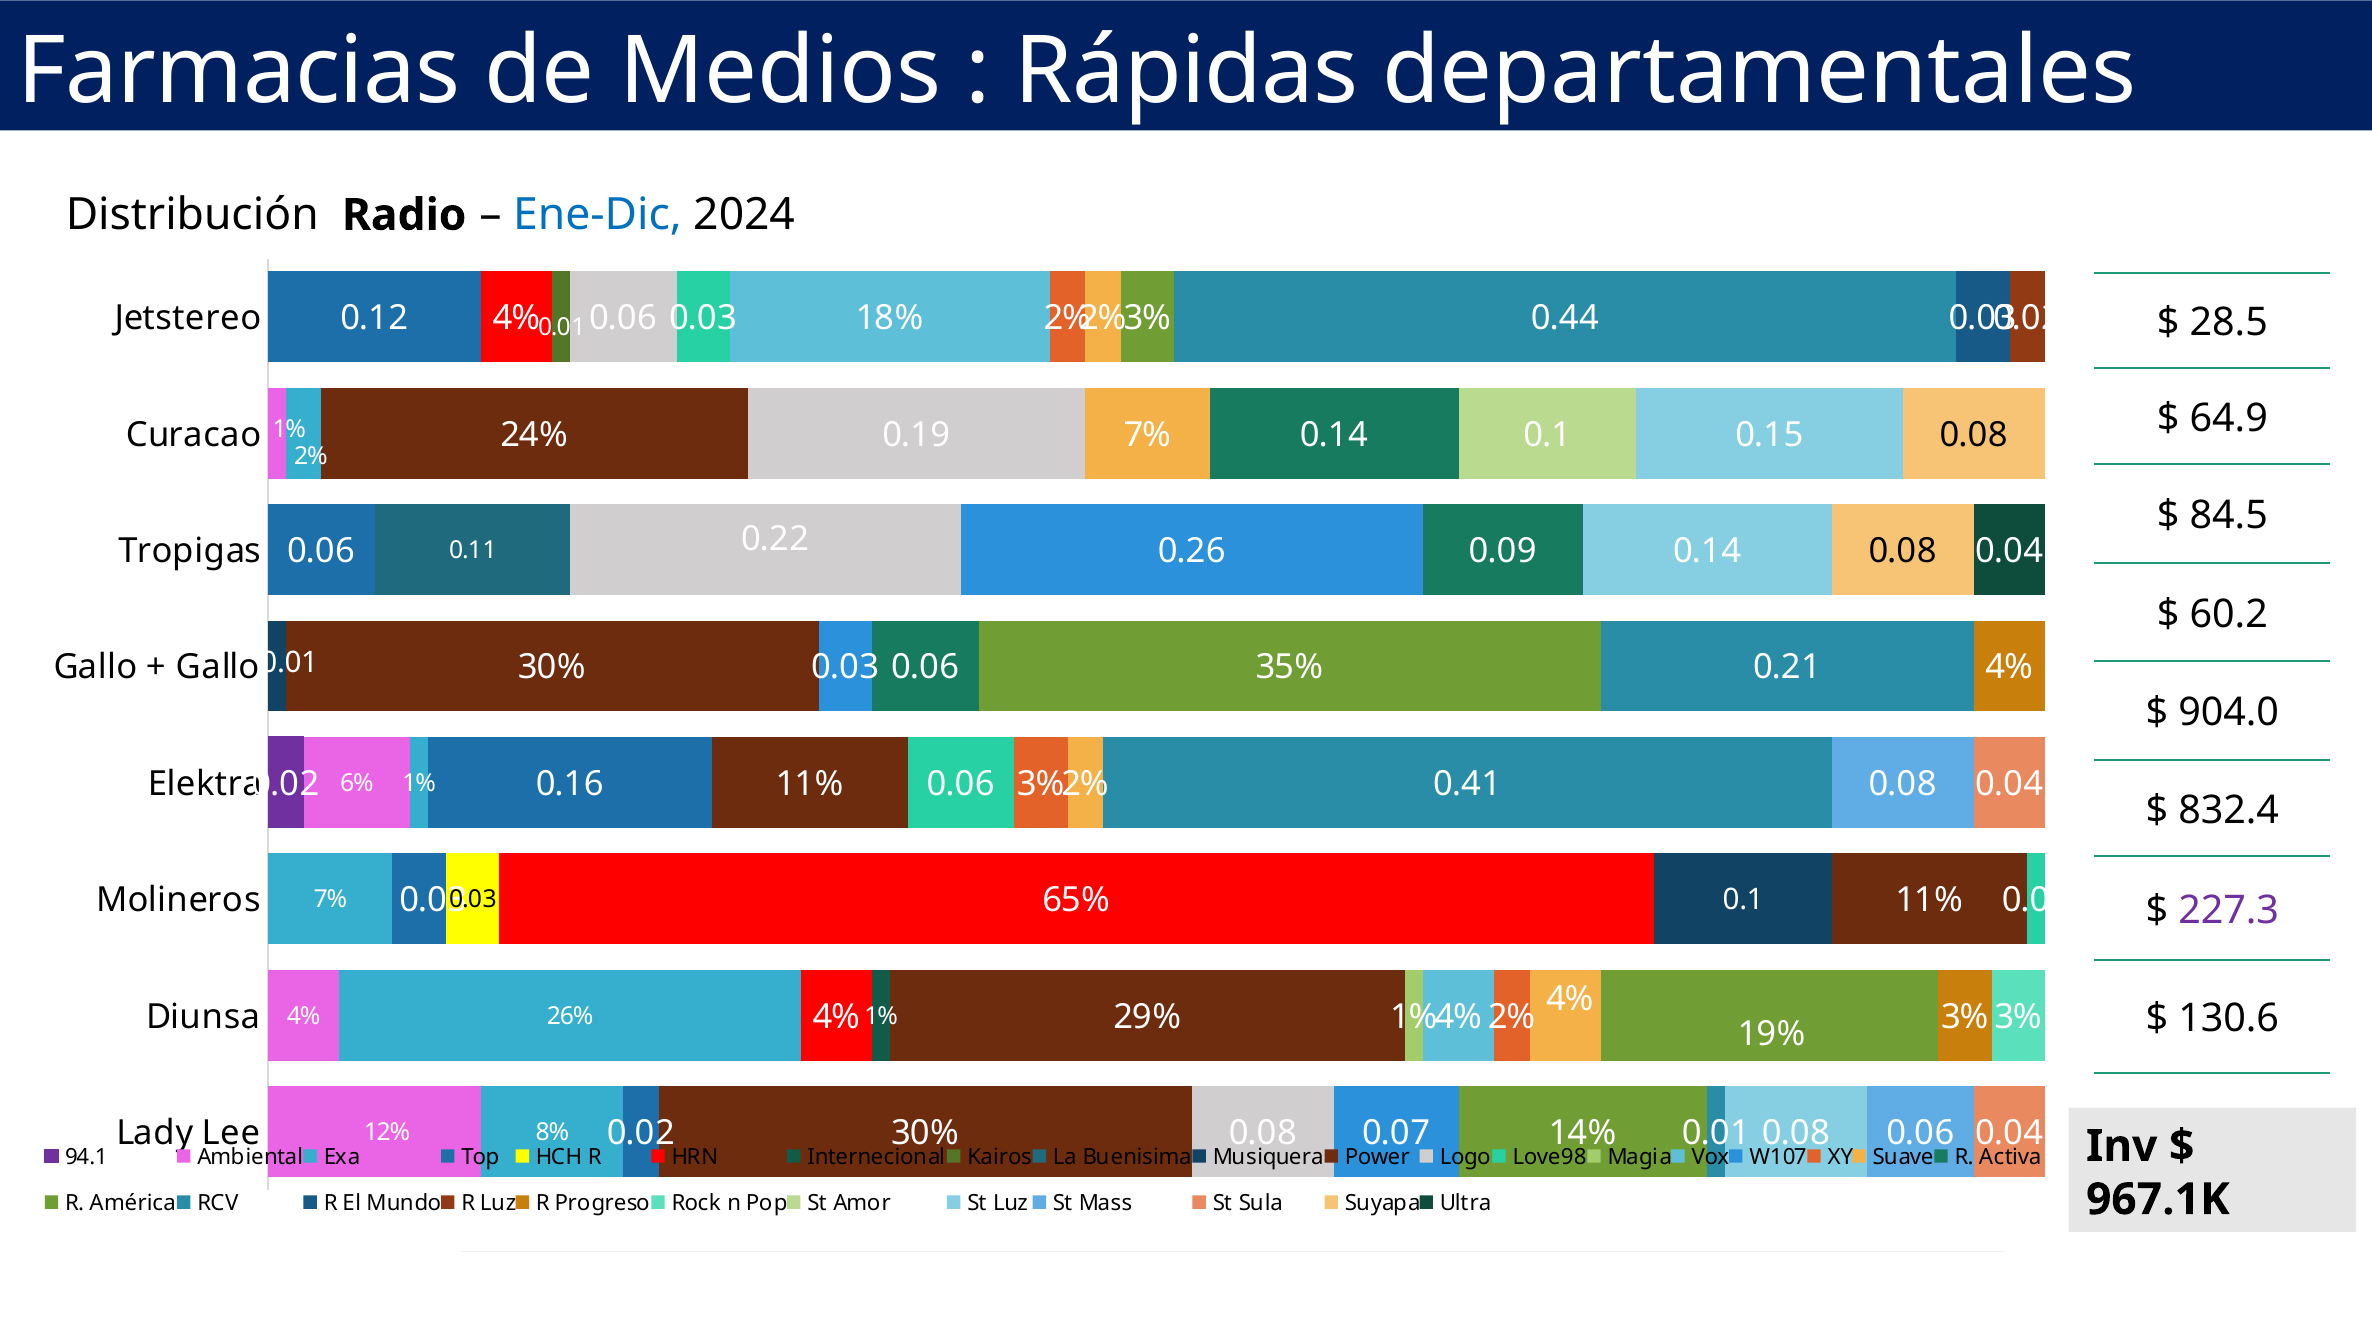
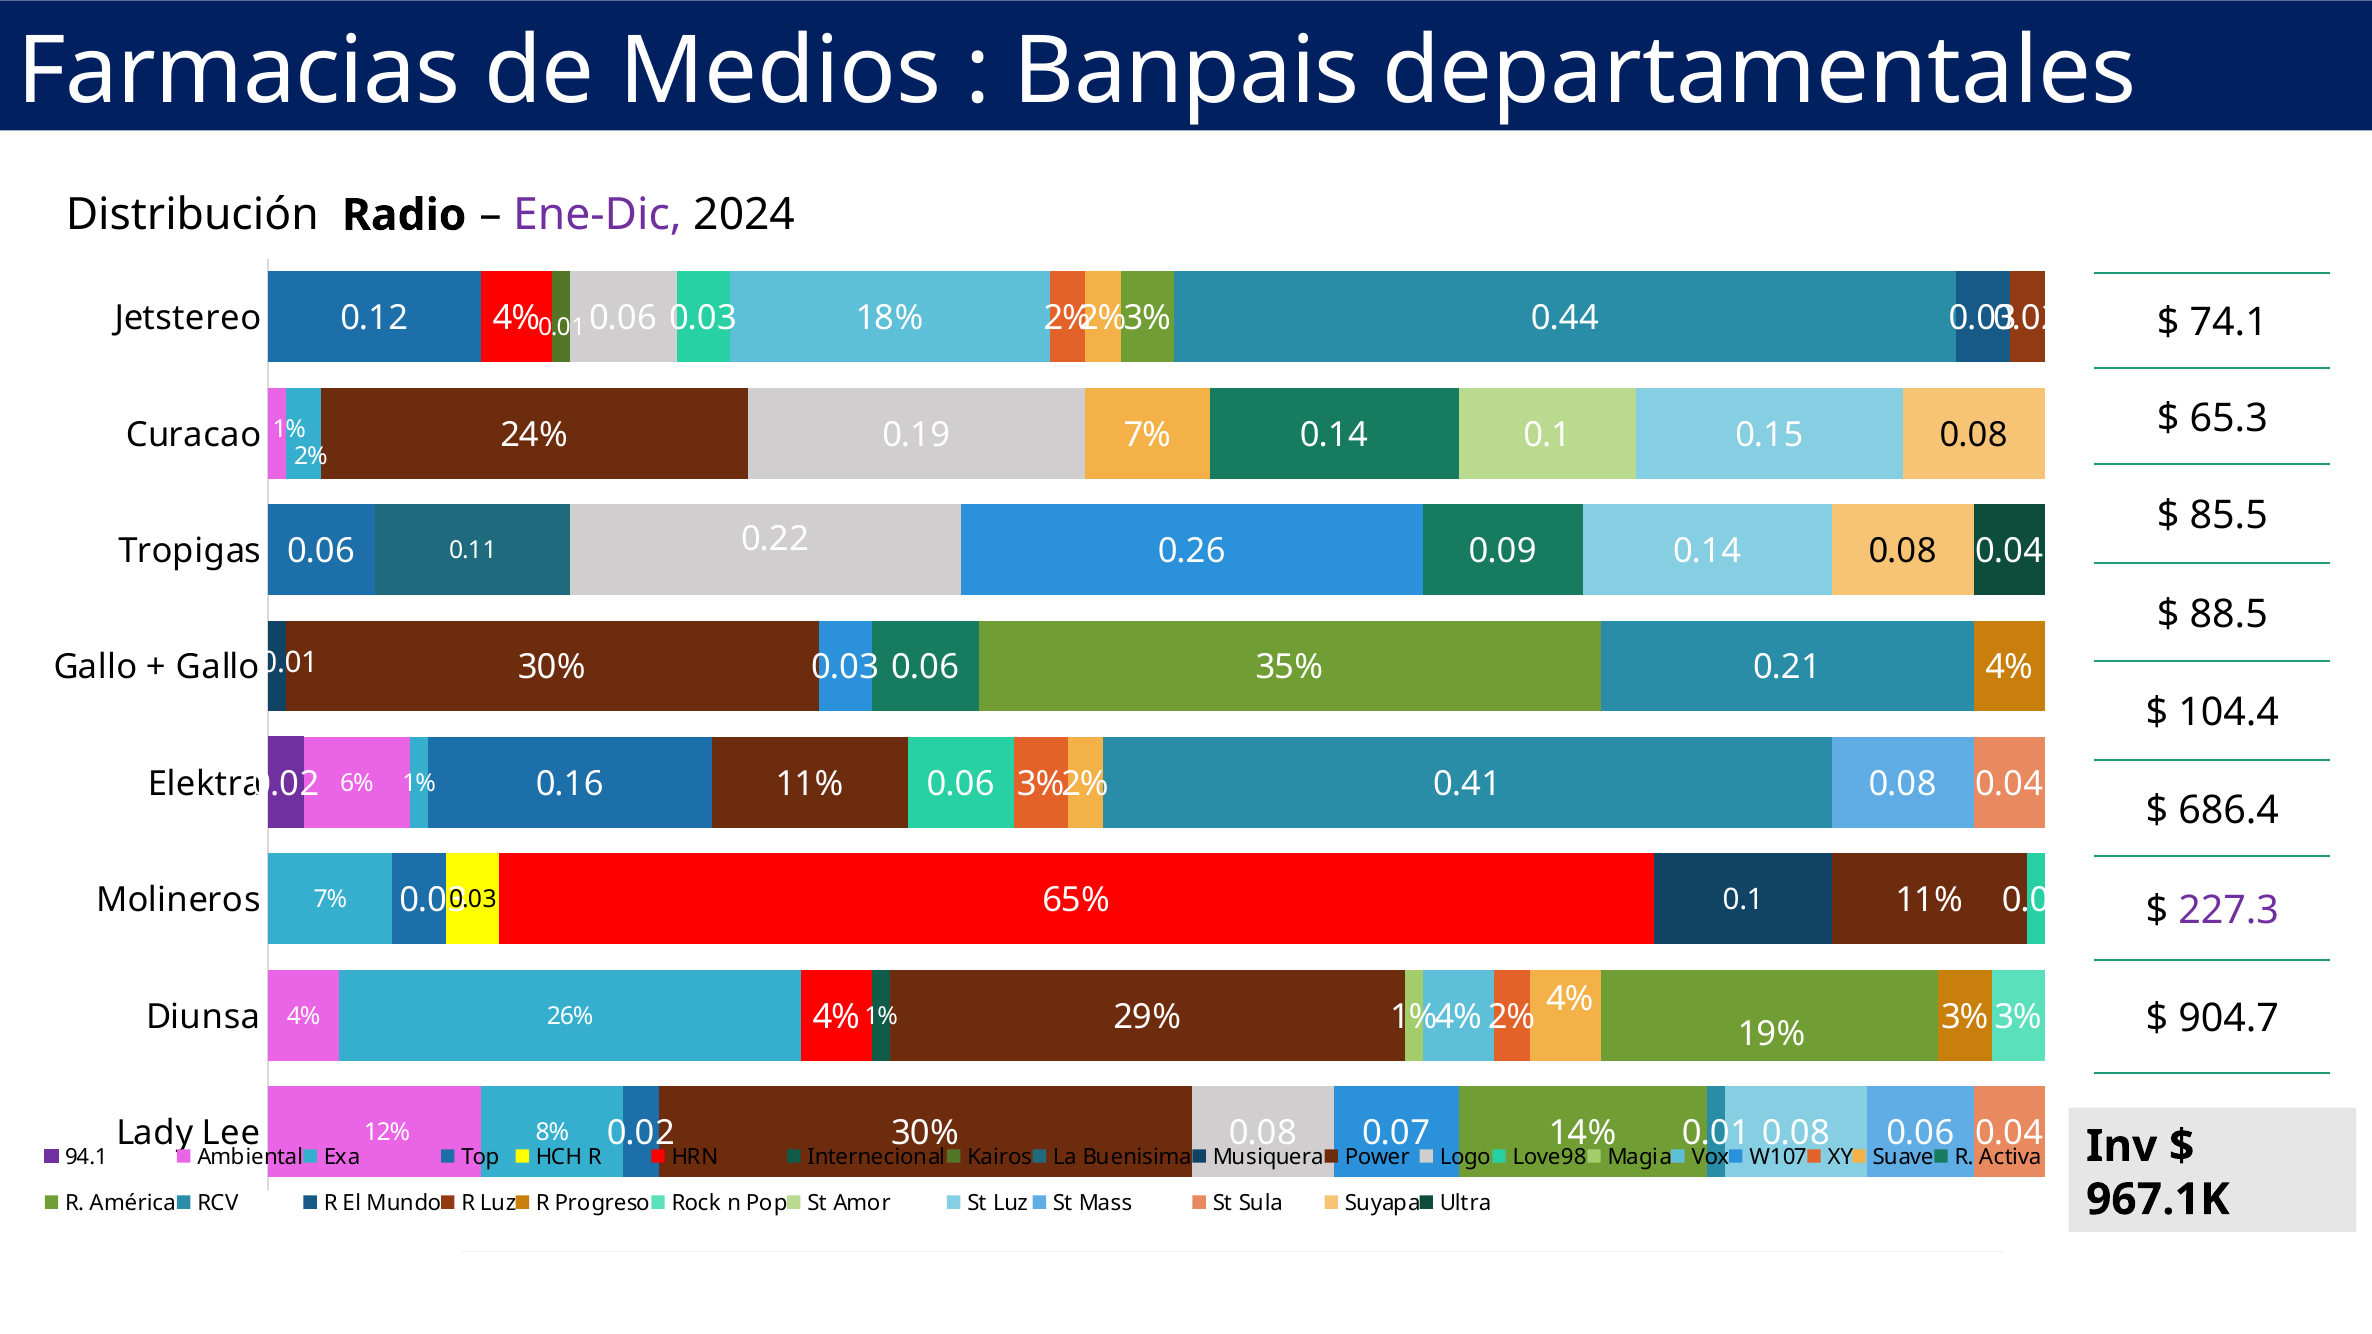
Rápidas: Rápidas -> Banpais
Ene-Dic colour: blue -> purple
28.5: 28.5 -> 74.1
64.9: 64.9 -> 65.3
84.5: 84.5 -> 85.5
60.2: 60.2 -> 88.5
904.0: 904.0 -> 104.4
832.4: 832.4 -> 686.4
130.6: 130.6 -> 904.7
